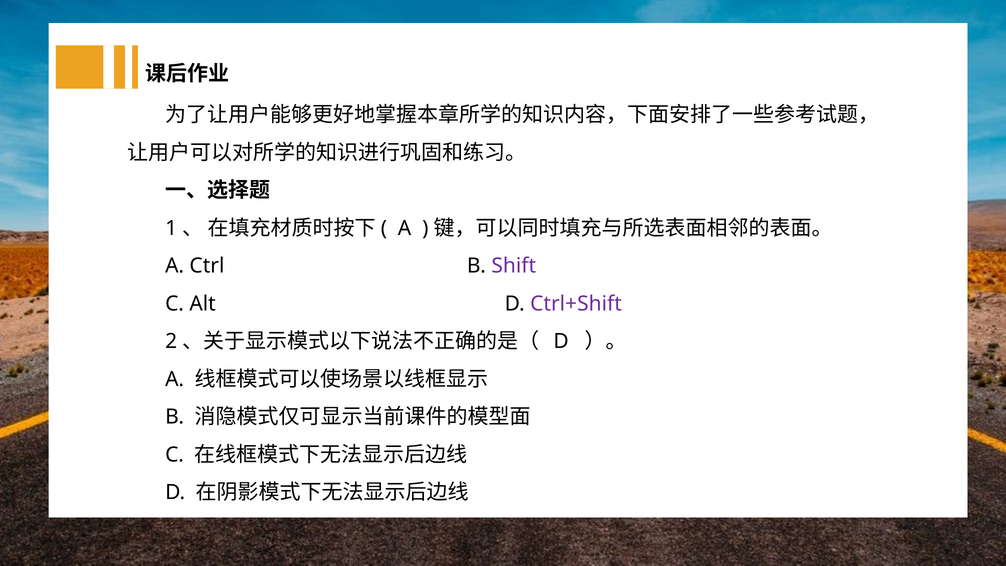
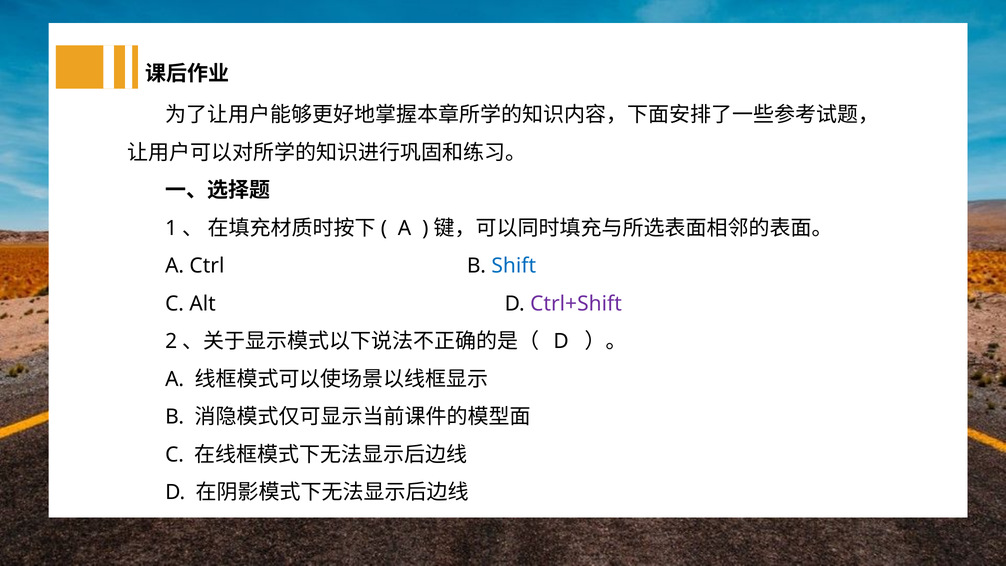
Shift colour: purple -> blue
